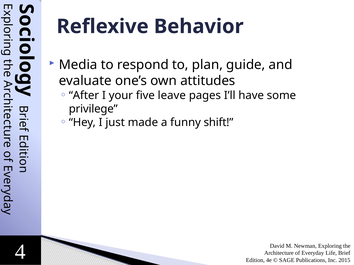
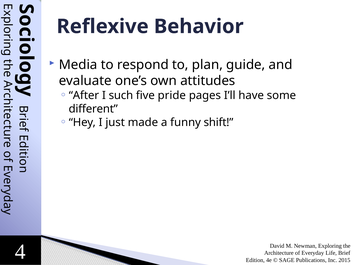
your: your -> such
leave: leave -> pride
privilege: privilege -> different
